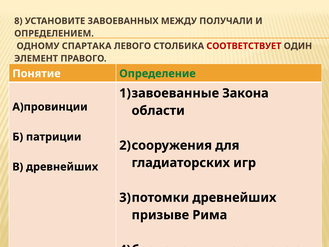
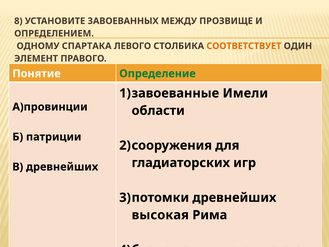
ПОЛУЧАЛИ: ПОЛУЧАЛИ -> ПРОЗВИЩЕ
СООТВЕТСТВУЕТ colour: red -> orange
Закона: Закона -> Имели
призыве: призыве -> высокая
